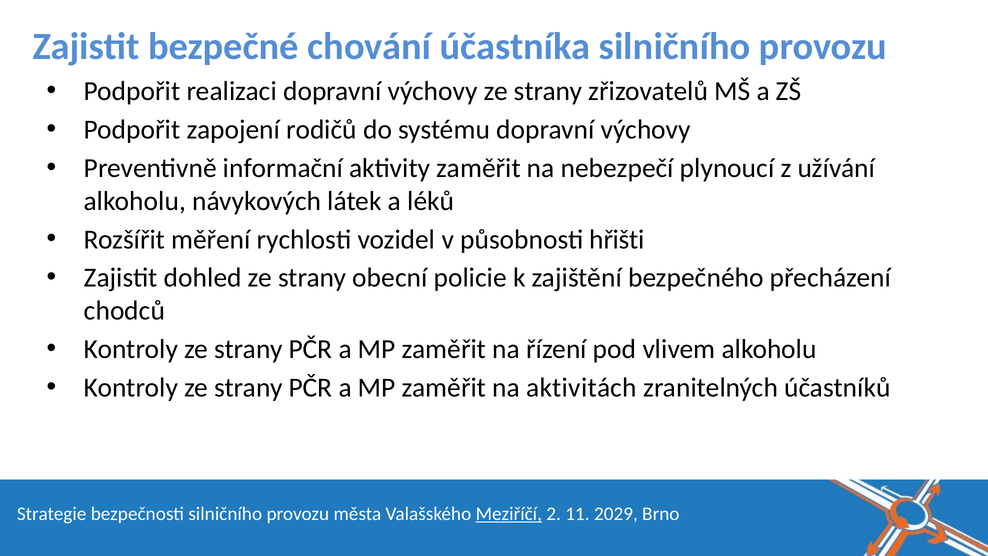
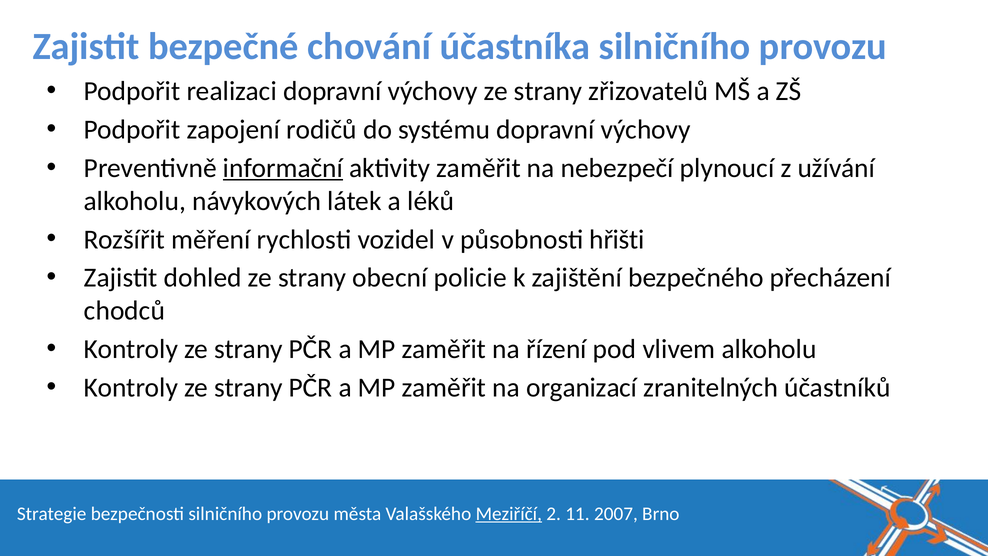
informační underline: none -> present
aktivitách: aktivitách -> organizací
2029: 2029 -> 2007
